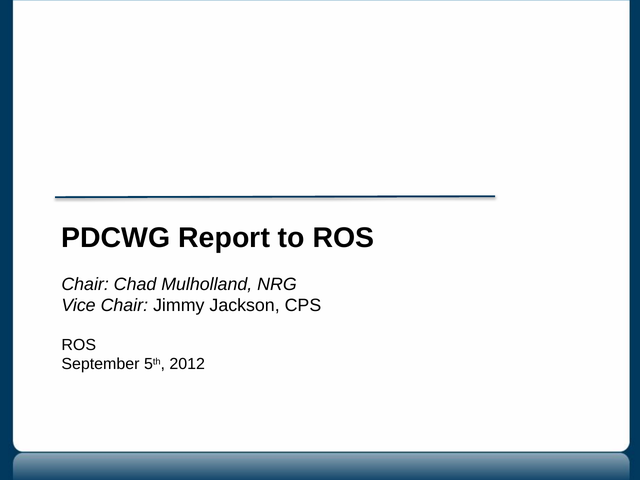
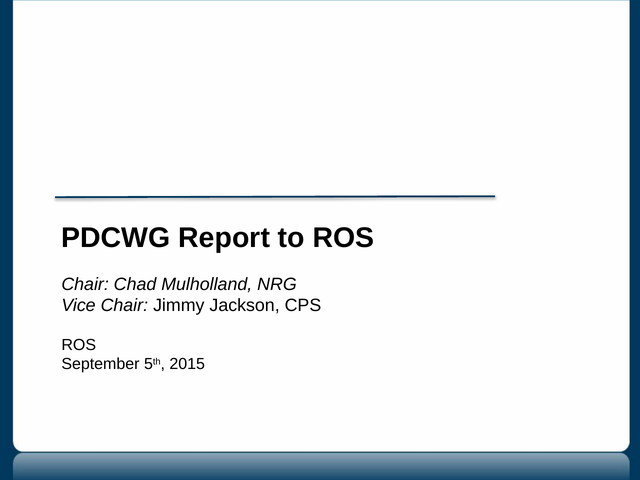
2012: 2012 -> 2015
